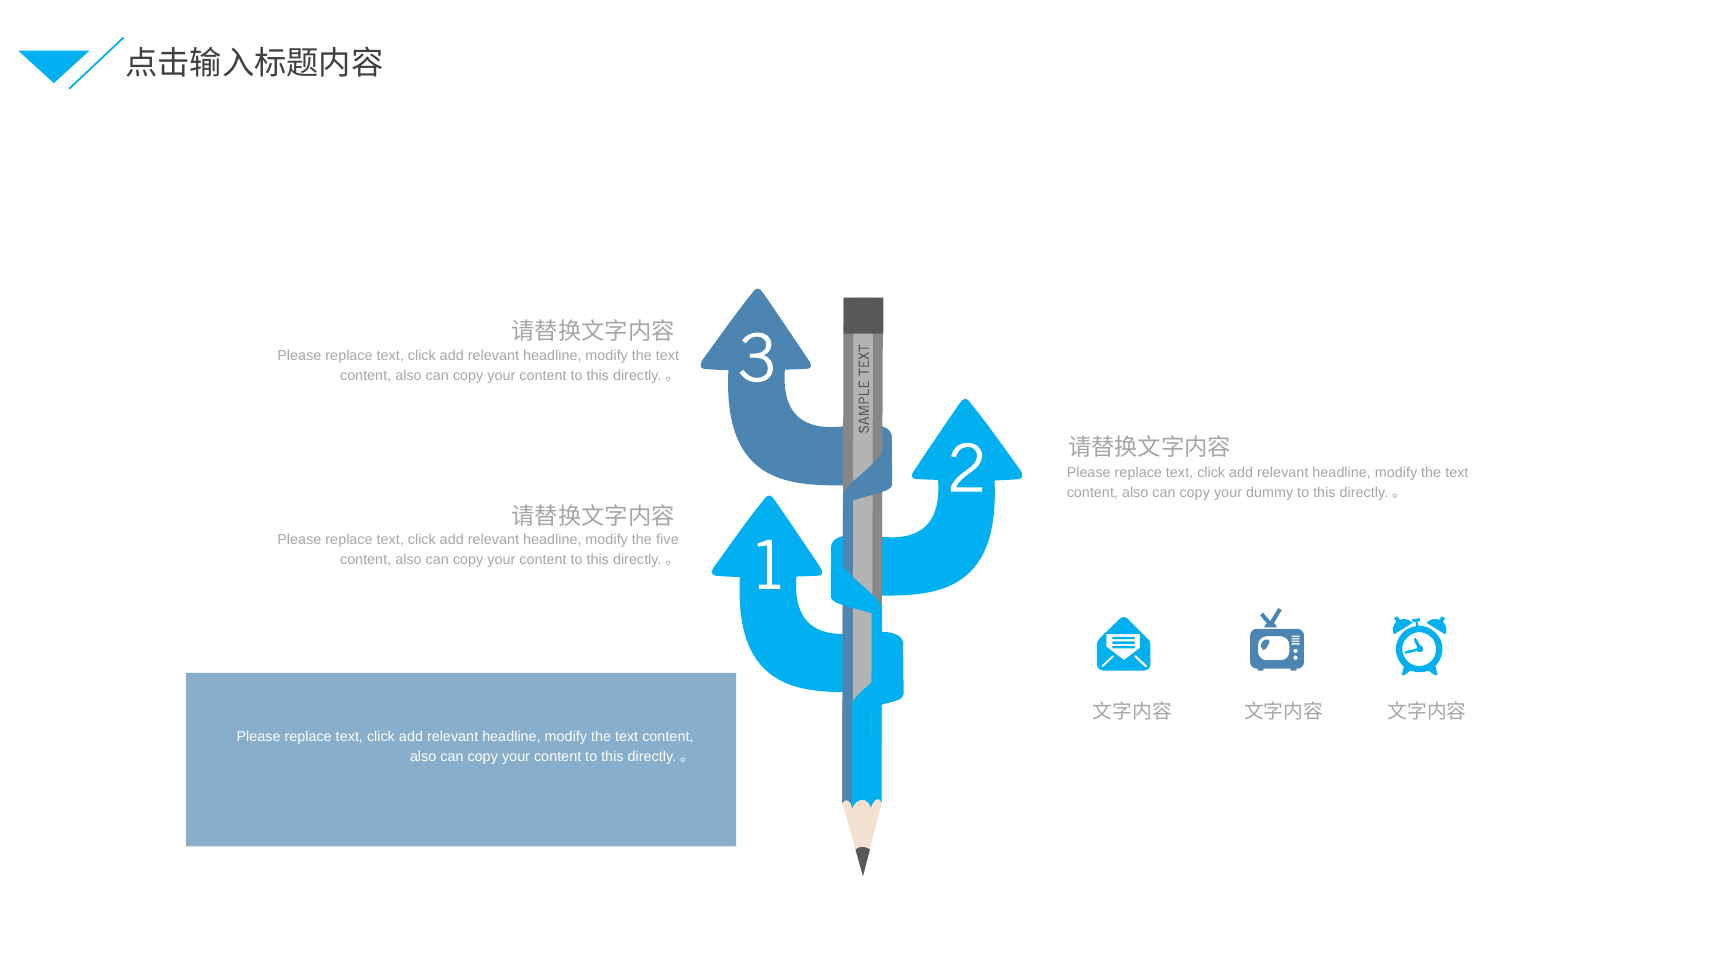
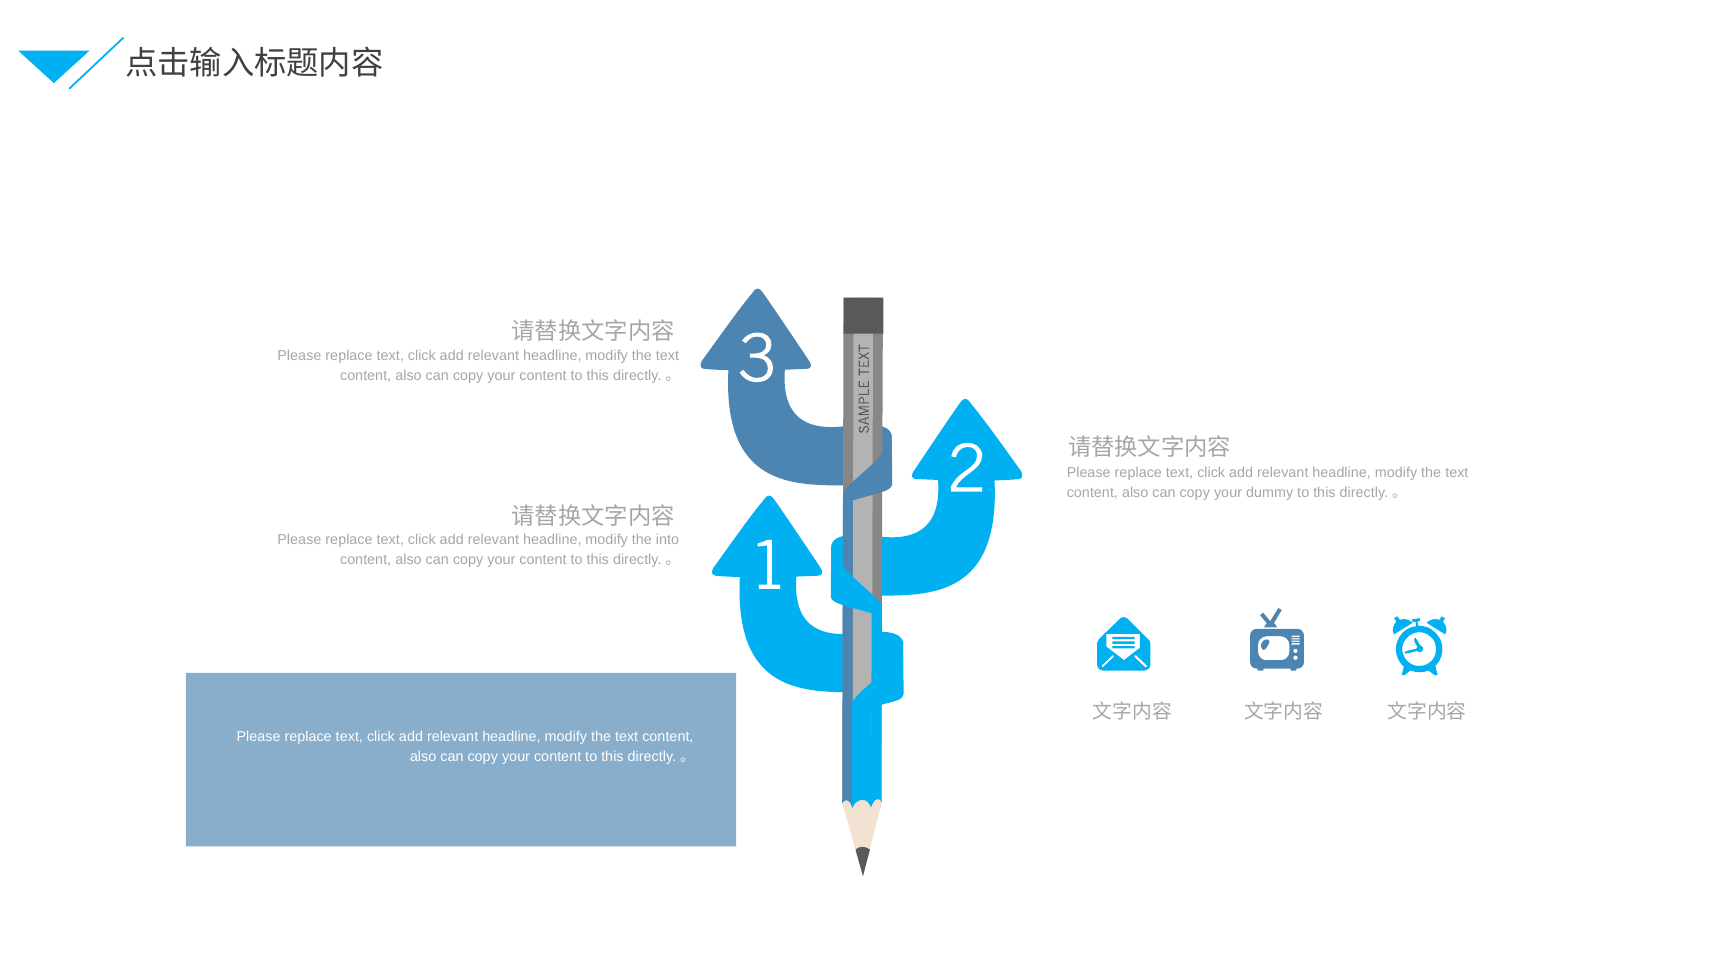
five: five -> into
